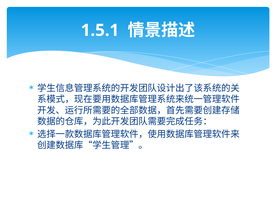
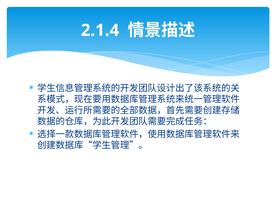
1.5.1: 1.5.1 -> 2.1.4
